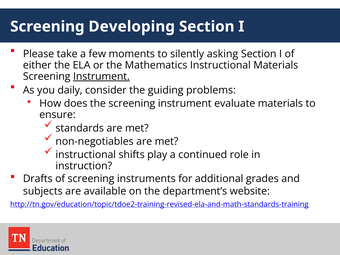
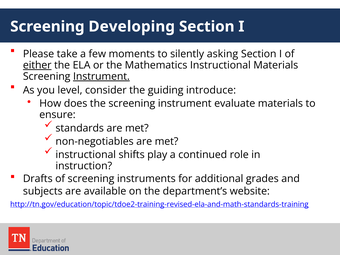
either underline: none -> present
daily: daily -> level
problems: problems -> introduce
